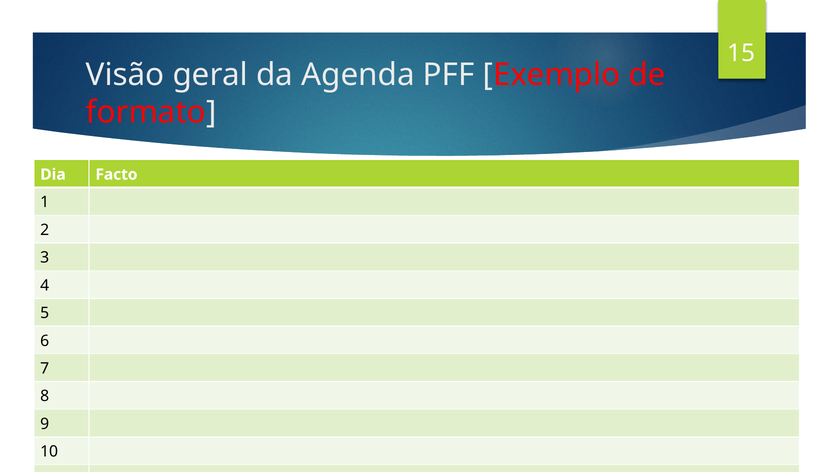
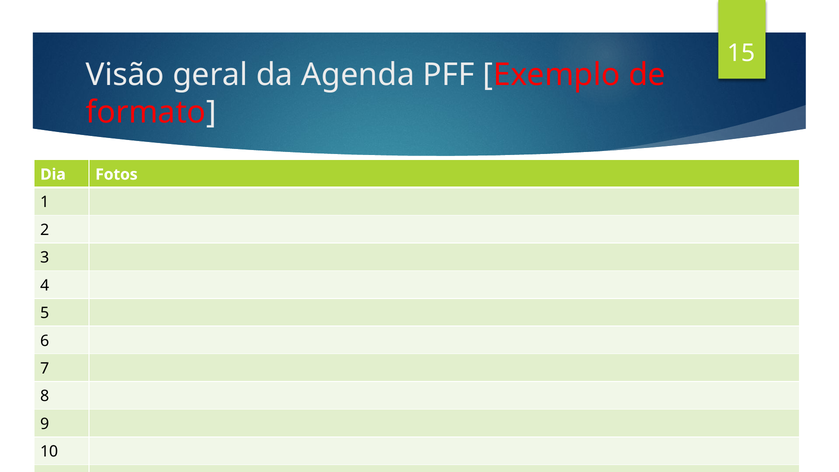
Facto: Facto -> Fotos
